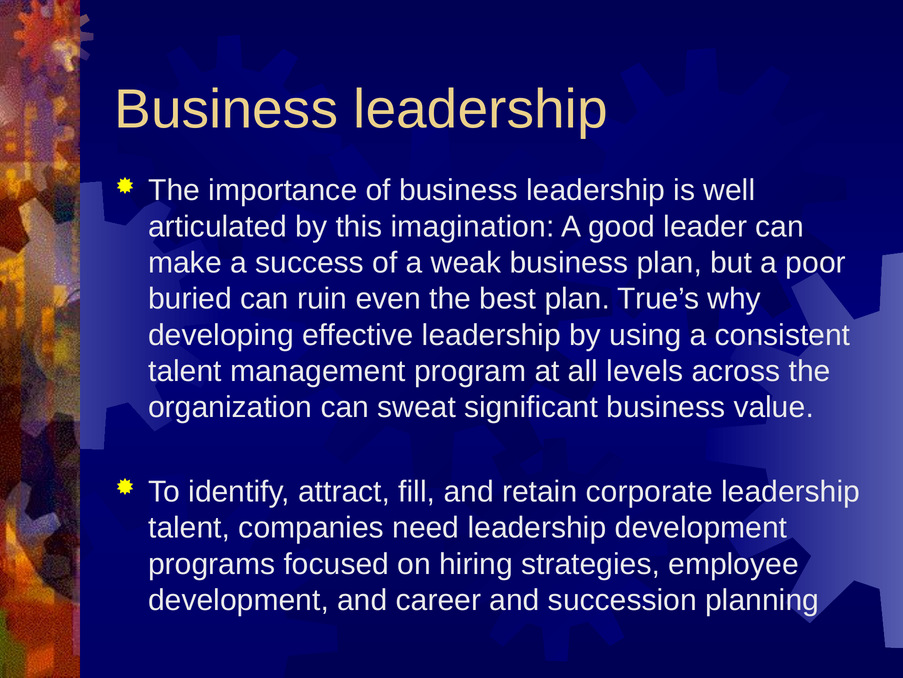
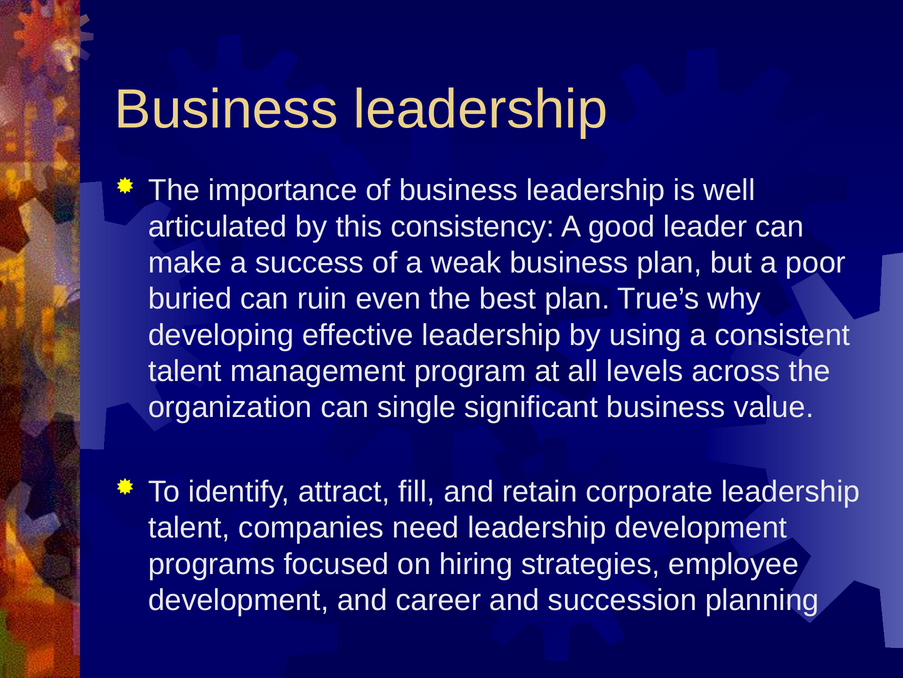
imagination: imagination -> consistency
sweat: sweat -> single
